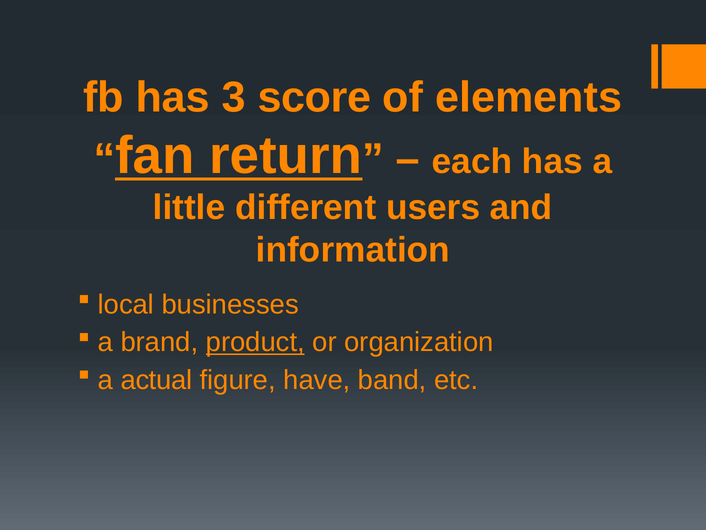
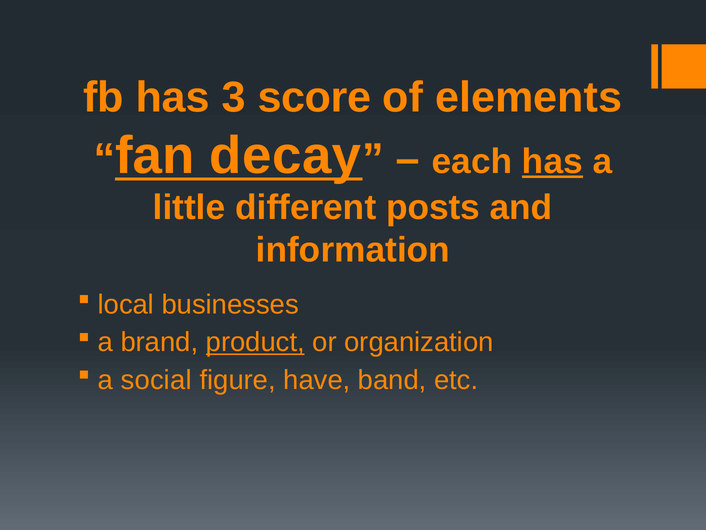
return: return -> decay
has at (552, 161) underline: none -> present
users: users -> posts
actual: actual -> social
